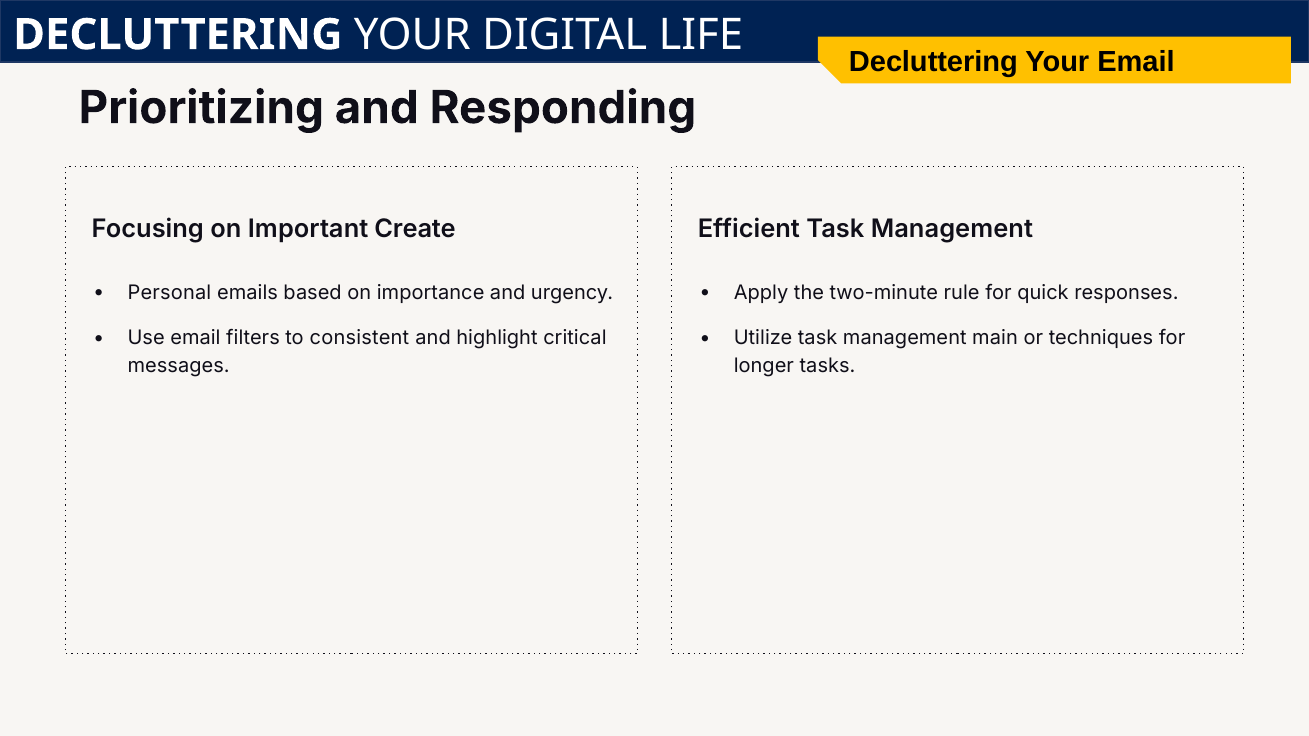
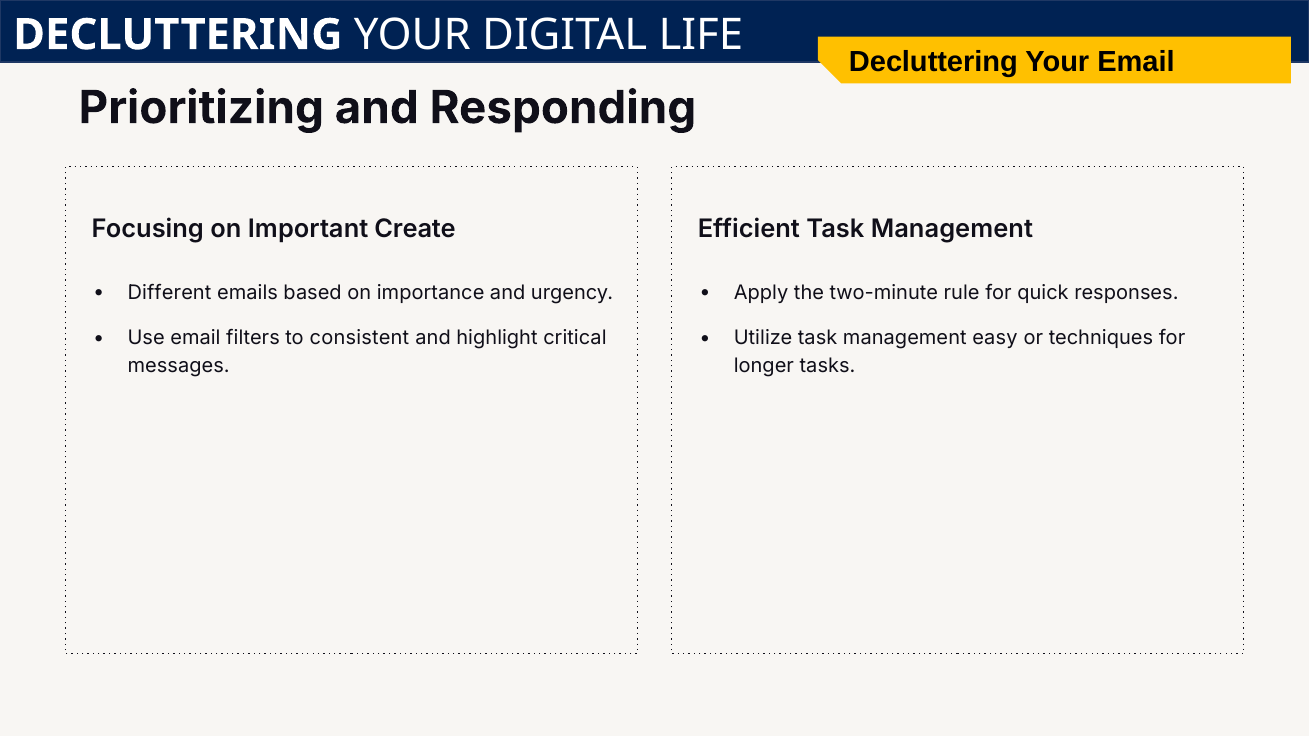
Personal: Personal -> Different
main: main -> easy
